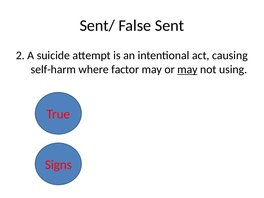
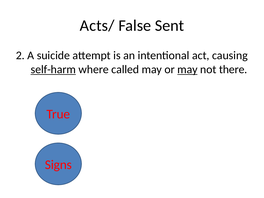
Sent/: Sent/ -> Acts/
self-harm underline: none -> present
factor: factor -> called
using: using -> there
